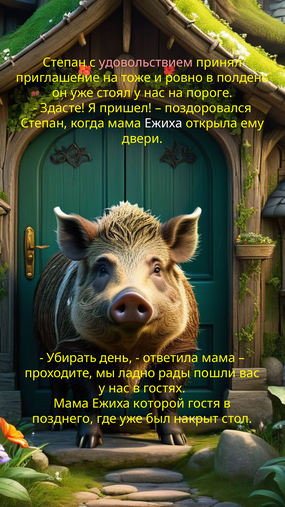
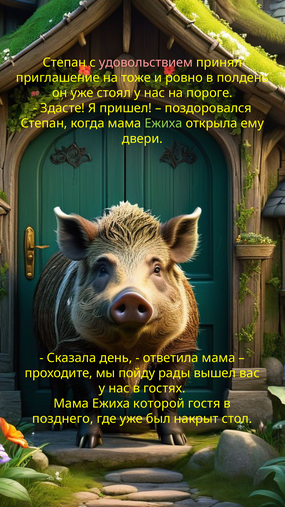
Ежиха at (163, 123) colour: white -> light green
Убирать: Убирать -> Сказала
ладно: ладно -> пойду
пошли: пошли -> вышел
